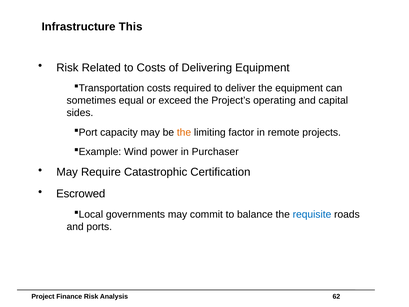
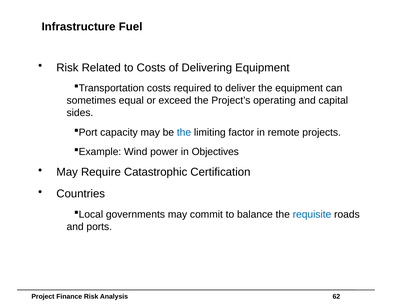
This: This -> Fuel
the at (184, 132) colour: orange -> blue
Purchaser: Purchaser -> Objectives
Escrowed: Escrowed -> Countries
